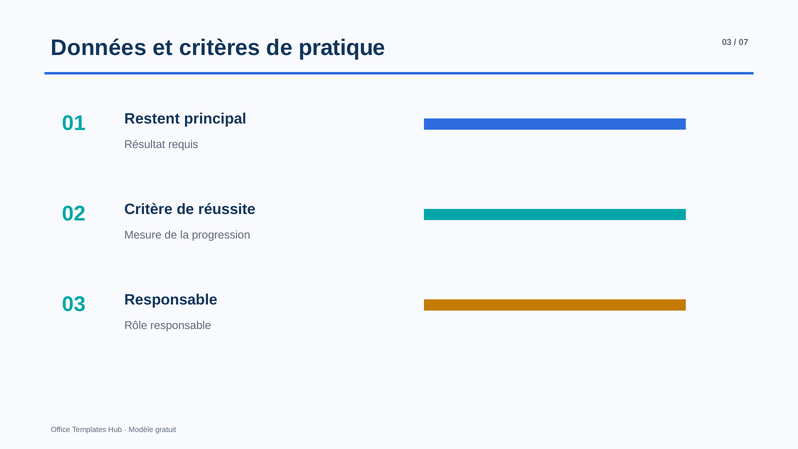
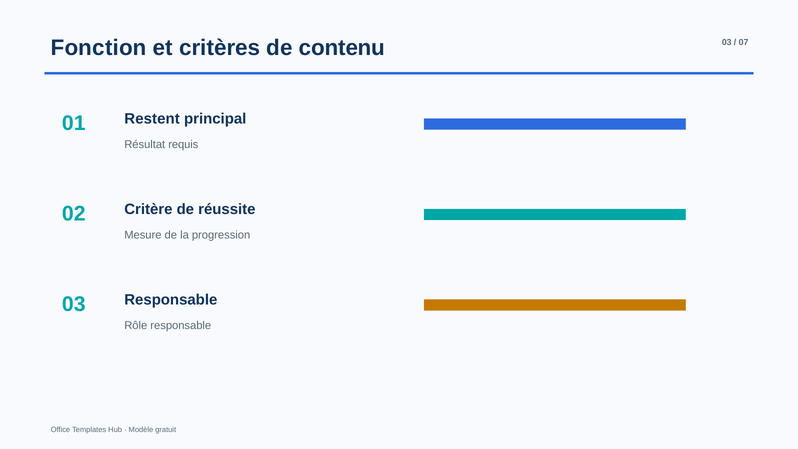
Données: Données -> Fonction
pratique: pratique -> contenu
